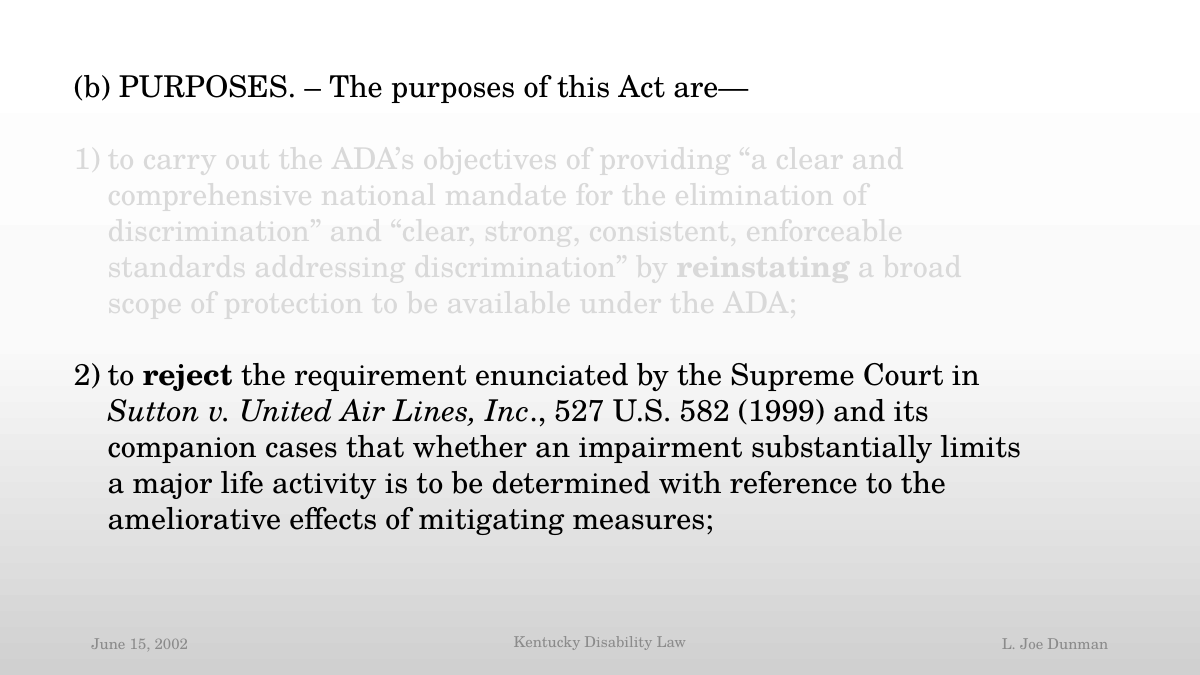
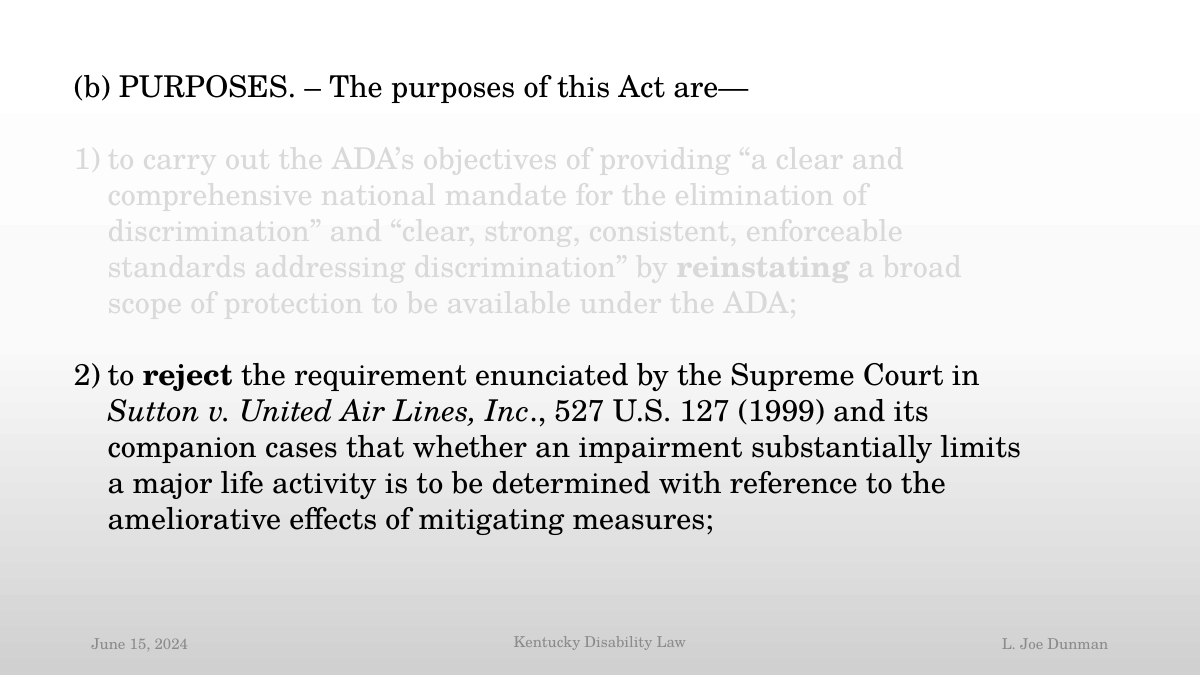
582: 582 -> 127
2002: 2002 -> 2024
